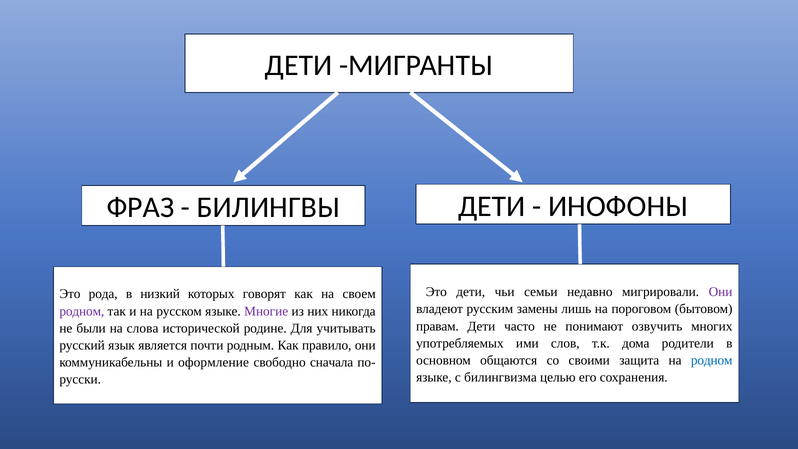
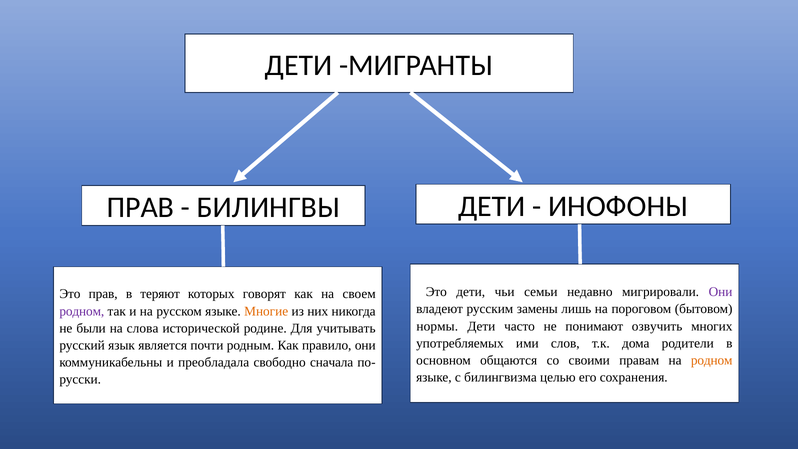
ФРАЗ at (140, 208): ФРАЗ -> ПРАВ
Это рода: рода -> прав
низкий: низкий -> теряют
Многие colour: purple -> orange
правам: правам -> нормы
защита: защита -> правам
родном at (712, 360) colour: blue -> orange
оформление: оформление -> преобладала
